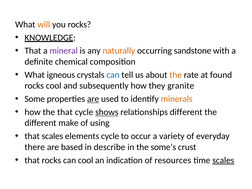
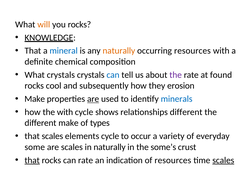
mineral colour: purple -> blue
occurring sandstone: sandstone -> resources
What igneous: igneous -> crystals
the at (176, 75) colour: orange -> purple
granite: granite -> erosion
Some at (35, 99): Some -> Make
minerals colour: orange -> blue
the that: that -> with
shows underline: present -> none
using: using -> types
there: there -> some
are based: based -> scales
in describe: describe -> naturally
that at (32, 160) underline: none -> present
can cool: cool -> rate
